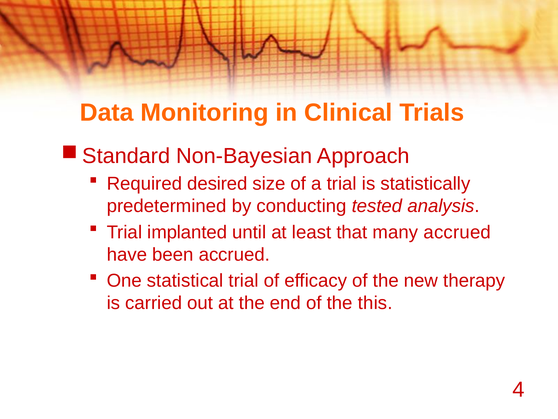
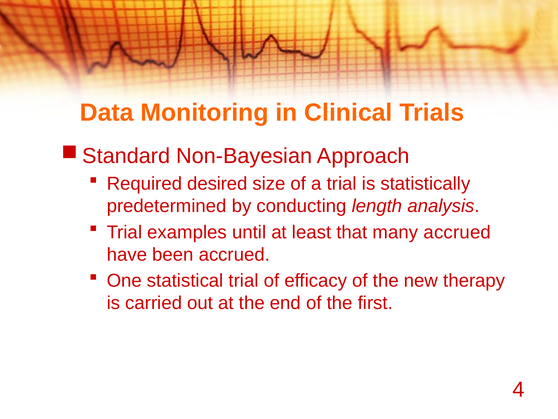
tested: tested -> length
implanted: implanted -> examples
this: this -> first
